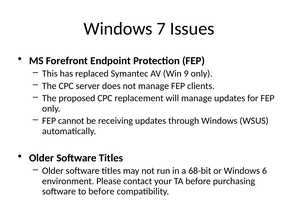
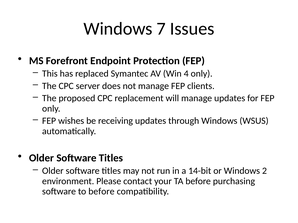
9: 9 -> 4
cannot: cannot -> wishes
68-bit: 68-bit -> 14-bit
6: 6 -> 2
